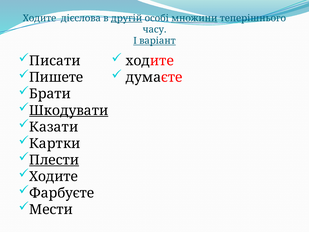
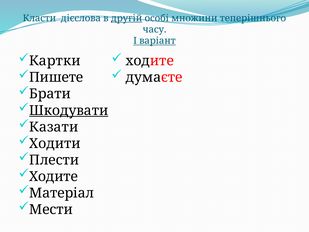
Ходите at (39, 18): Ходите -> Класти
множини underline: present -> none
Писати: Писати -> Картки
Картки: Картки -> Ходити
Плести underline: present -> none
Фарбуєте: Фарбуєте -> Матеріал
